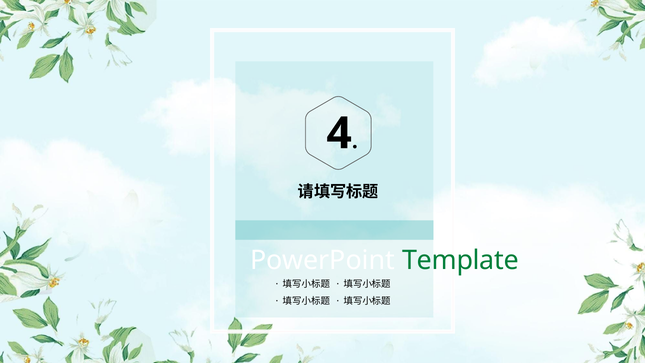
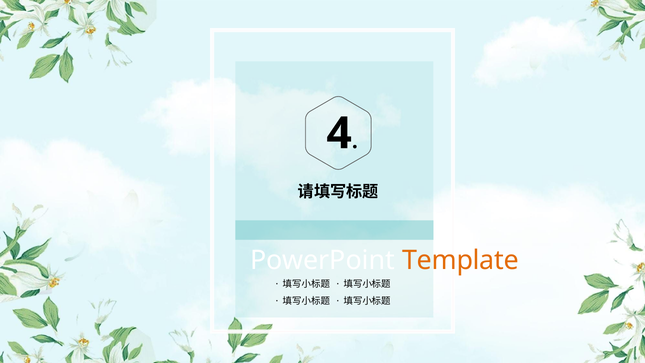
Template colour: green -> orange
